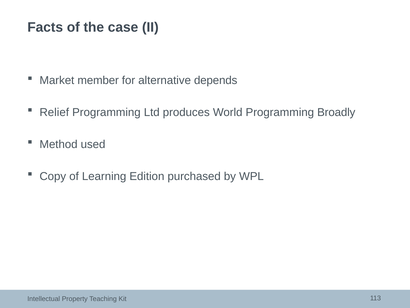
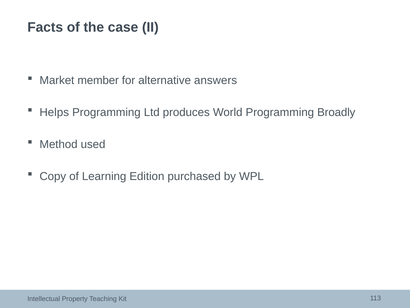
depends: depends -> answers
Relief: Relief -> Helps
